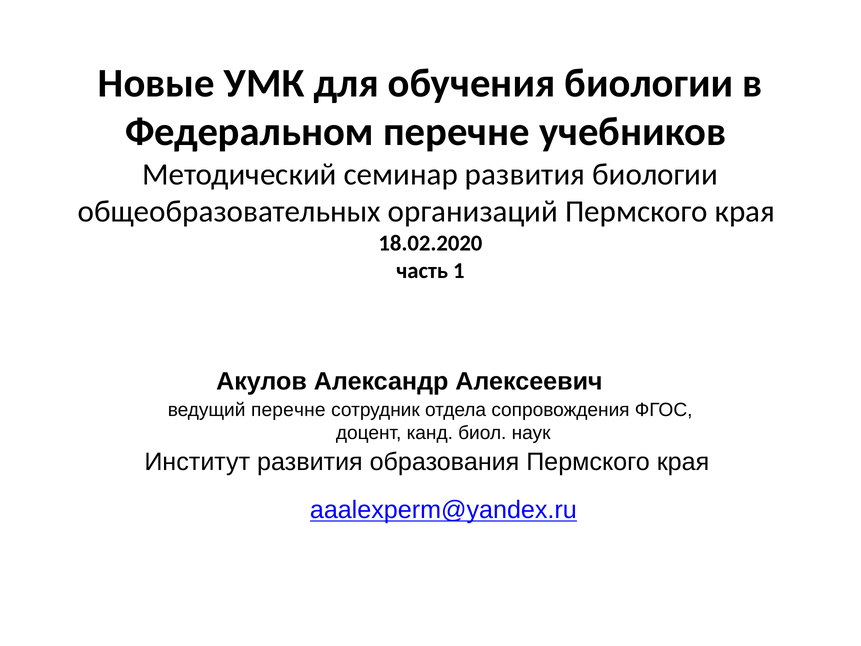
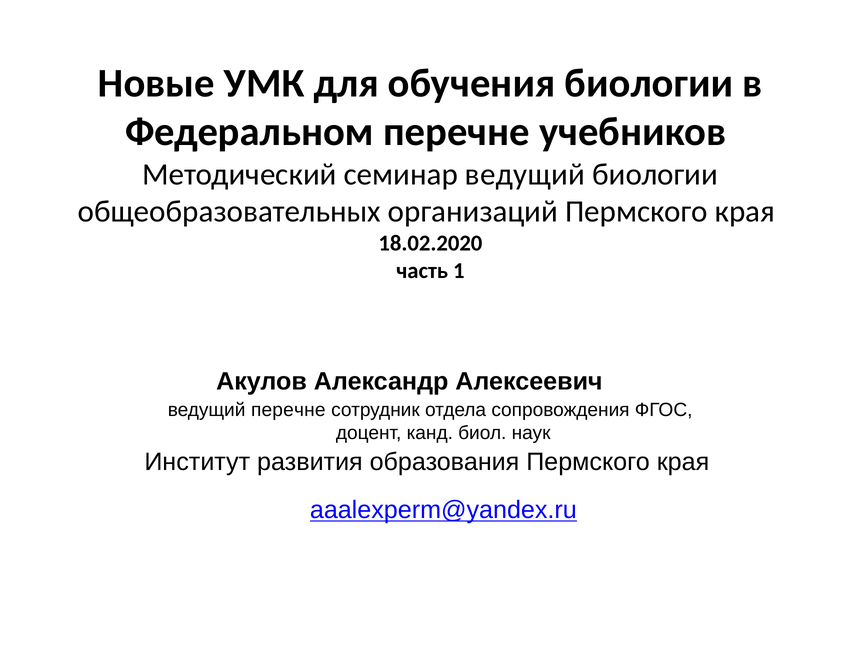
семинар развития: развития -> ведущий
